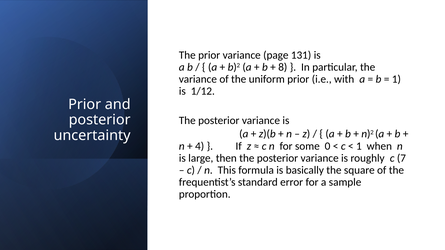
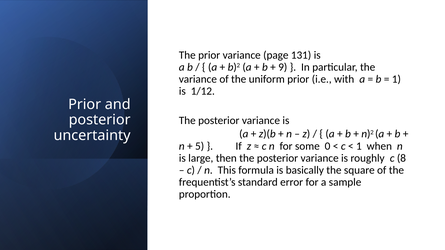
8: 8 -> 9
4: 4 -> 5
7: 7 -> 8
